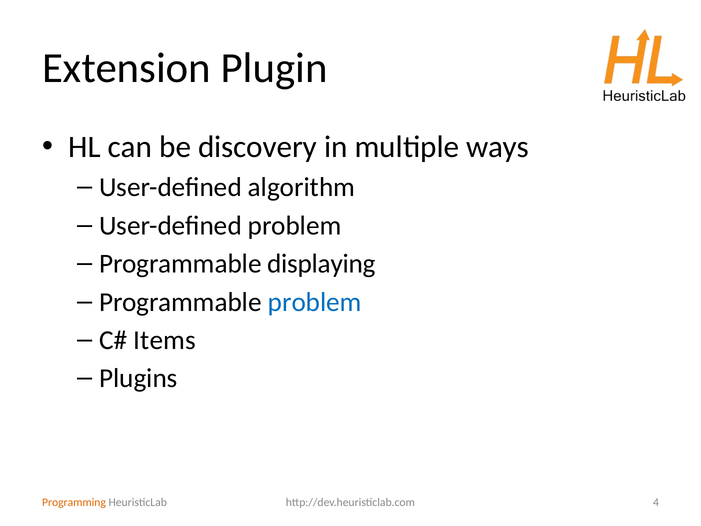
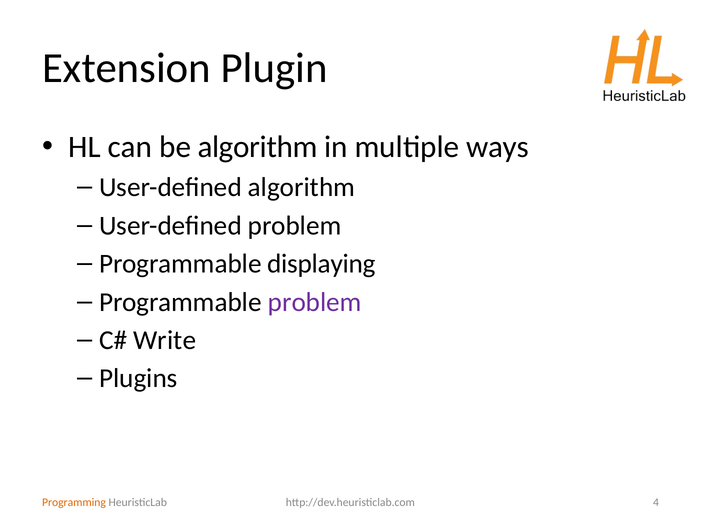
be discovery: discovery -> algorithm
problem at (315, 302) colour: blue -> purple
Items: Items -> Write
